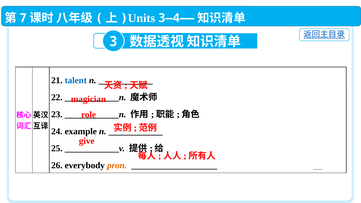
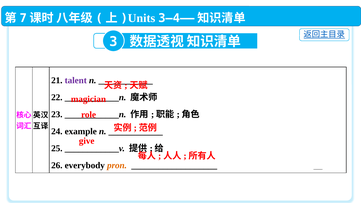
talent colour: blue -> purple
